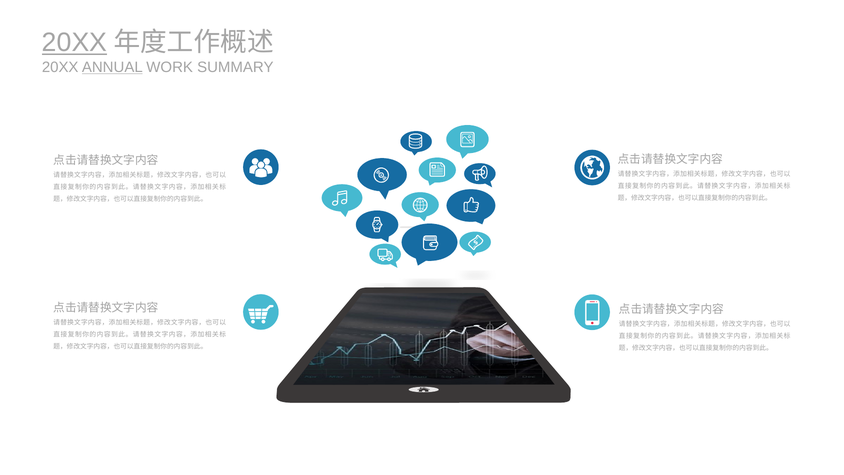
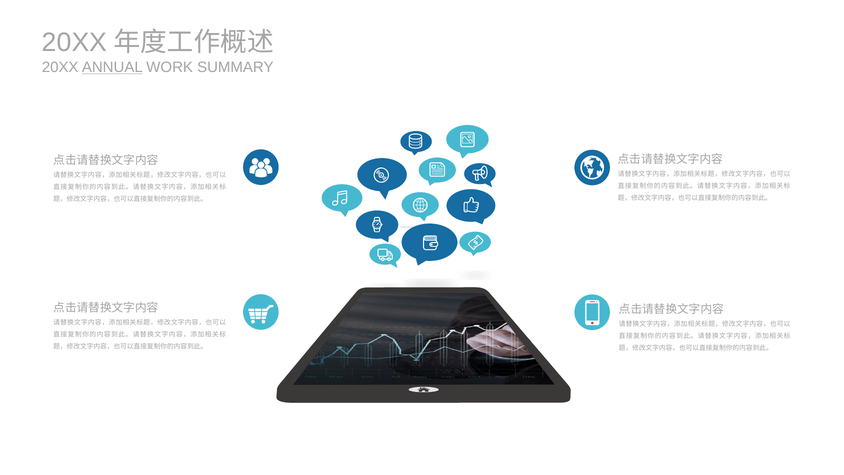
20XX at (75, 43) underline: present -> none
